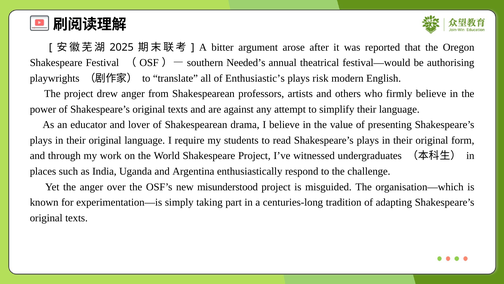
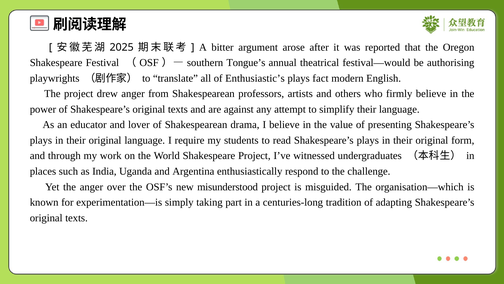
Needed’s: Needed’s -> Tongue’s
risk: risk -> fact
